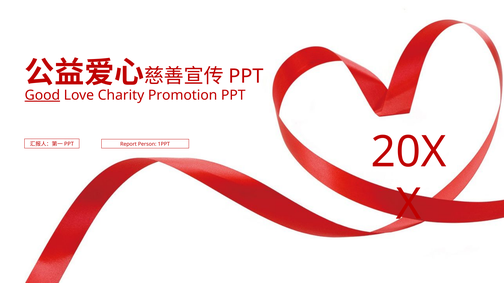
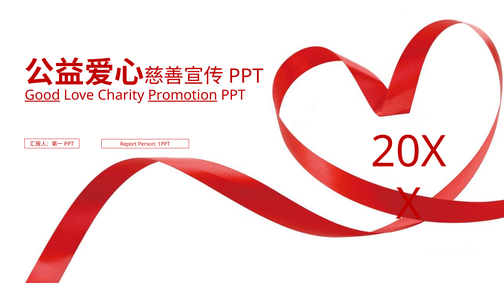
Promotion underline: none -> present
